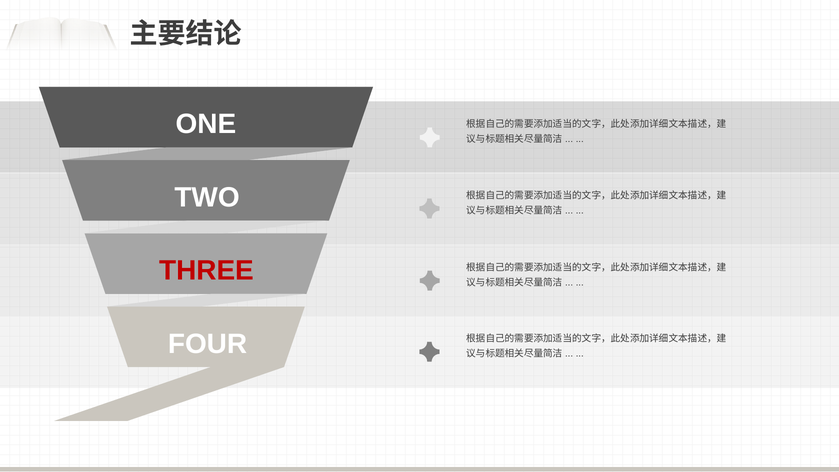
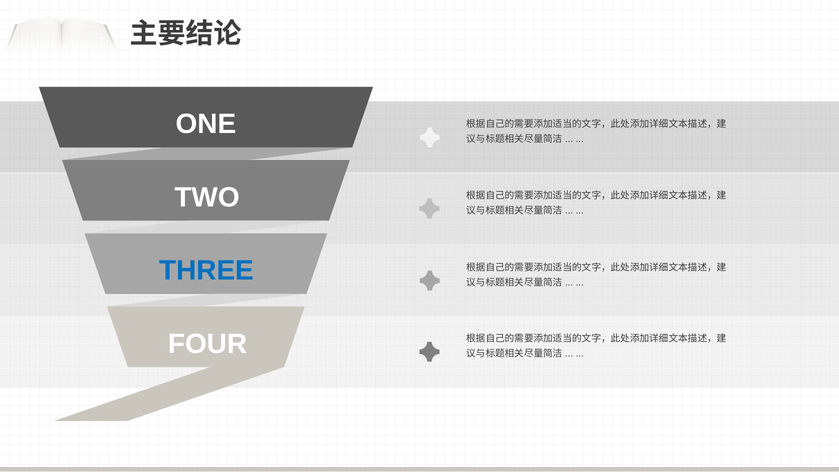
THREE colour: red -> blue
